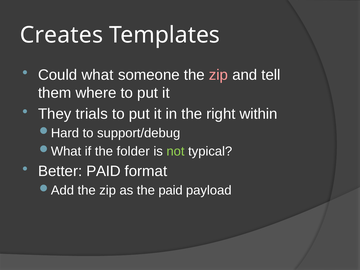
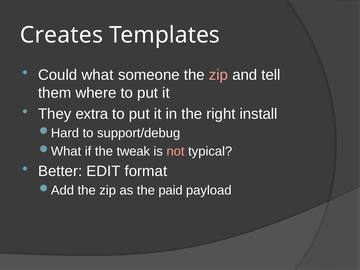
trials: trials -> extra
within: within -> install
folder: folder -> tweak
not colour: light green -> pink
Better PAID: PAID -> EDIT
